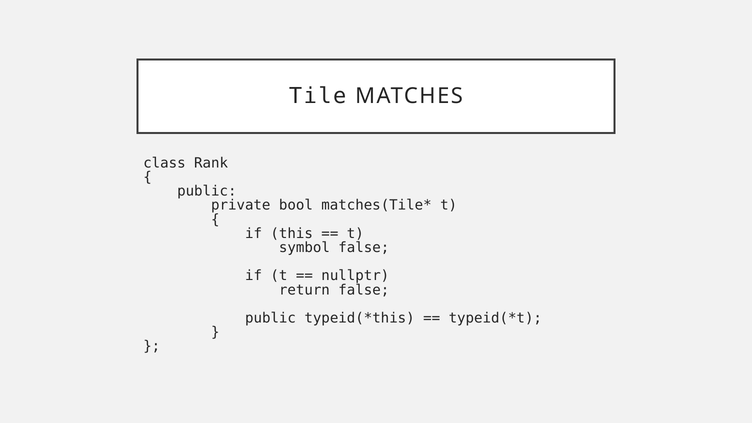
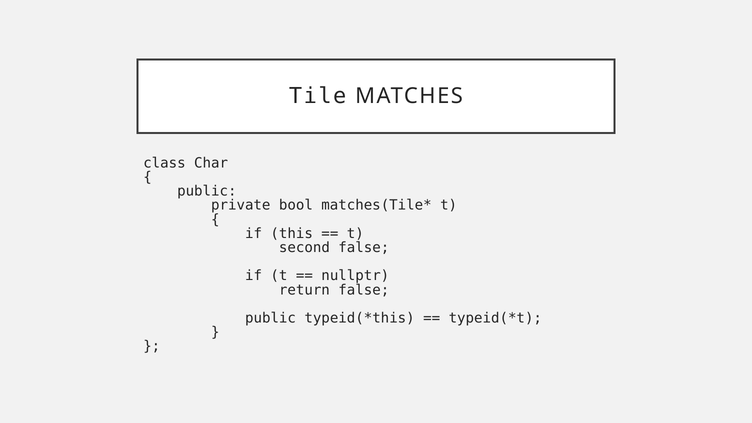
Rank: Rank -> Char
symbol: symbol -> second
